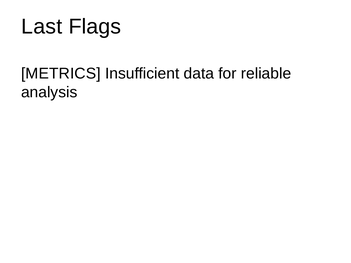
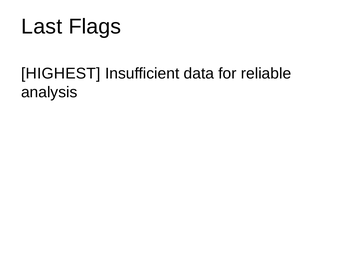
METRICS: METRICS -> HIGHEST
